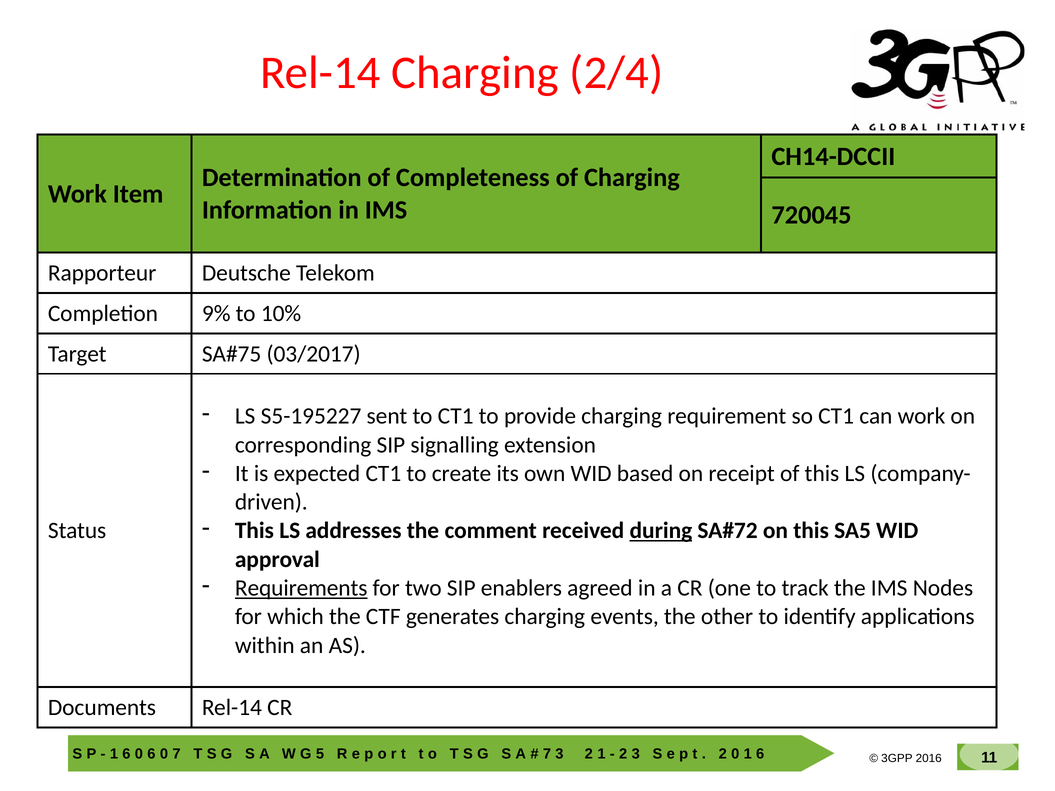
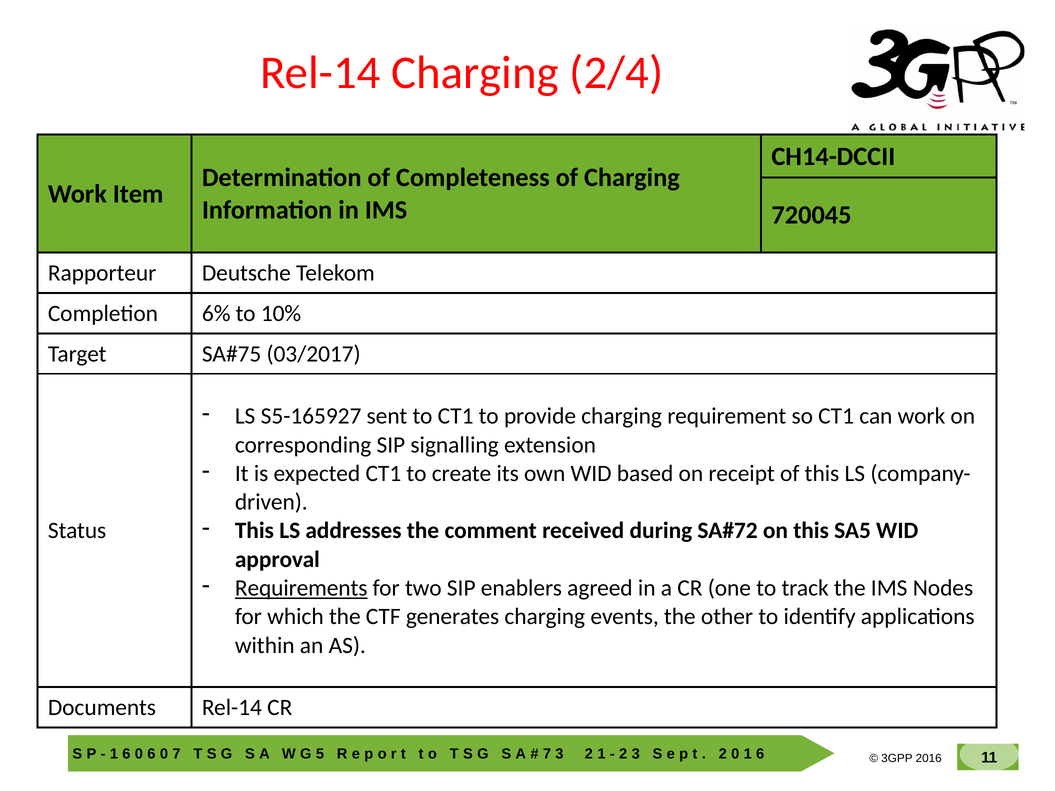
9%: 9% -> 6%
S5-195227: S5-195227 -> S5-165927
during underline: present -> none
